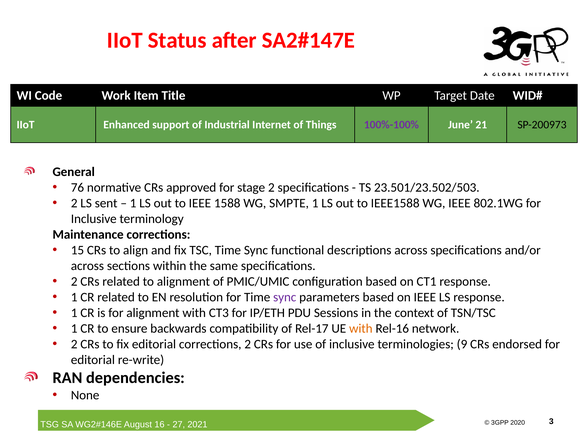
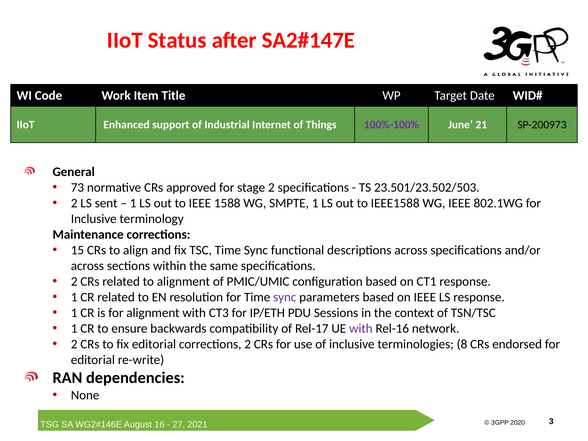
76: 76 -> 73
with at (361, 329) colour: orange -> purple
9: 9 -> 8
